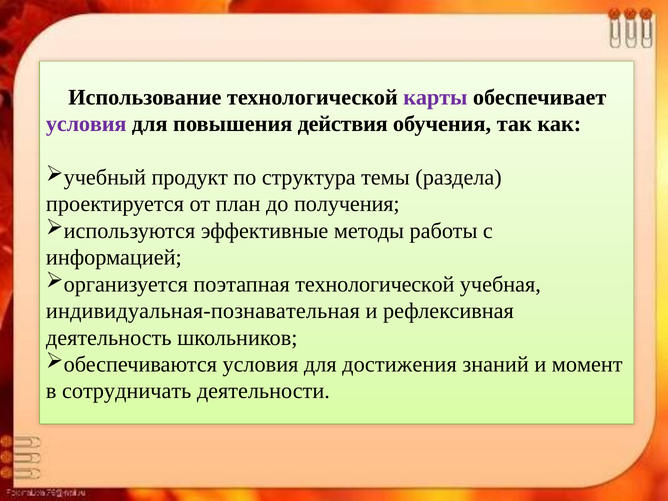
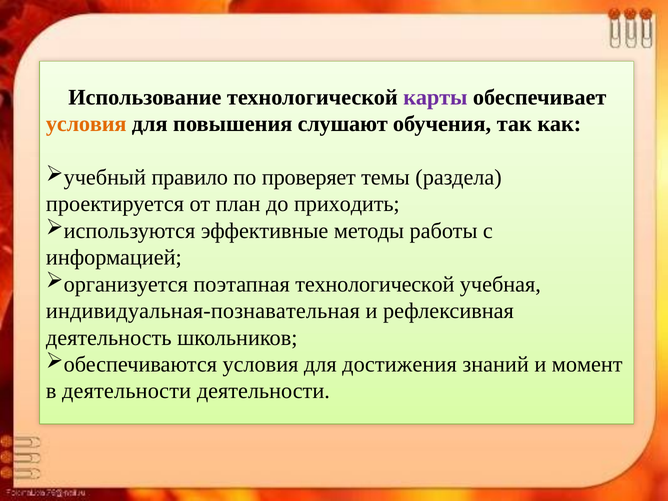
условия at (86, 124) colour: purple -> orange
действия: действия -> слушают
продукт: продукт -> правило
структура: структура -> проверяет
получения: получения -> приходить
в сотрудничать: сотрудничать -> деятельности
